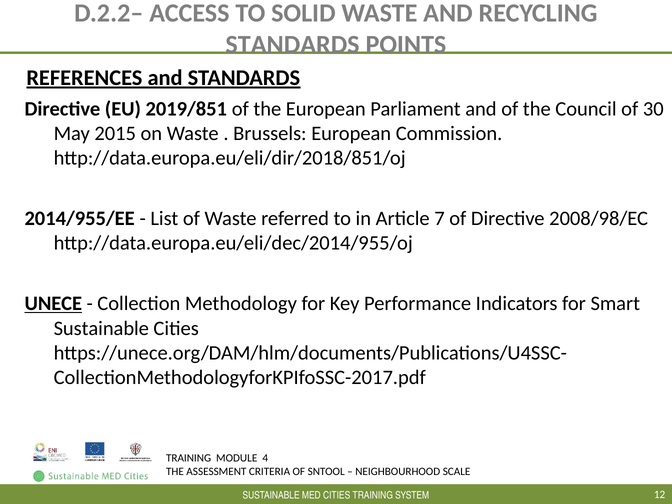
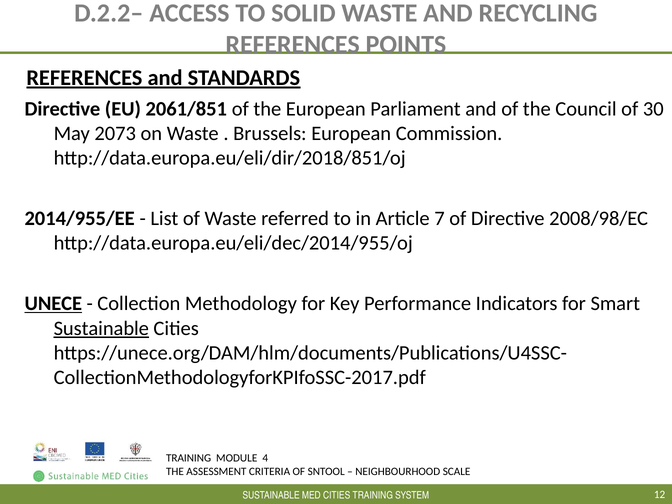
STANDARDS at (293, 44): STANDARDS -> REFERENCES
2019/851: 2019/851 -> 2061/851
2015: 2015 -> 2073
Sustainable at (101, 328) underline: none -> present
